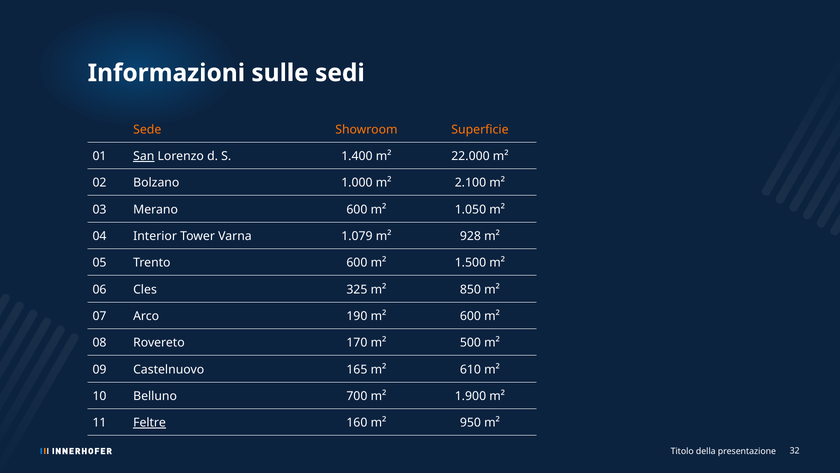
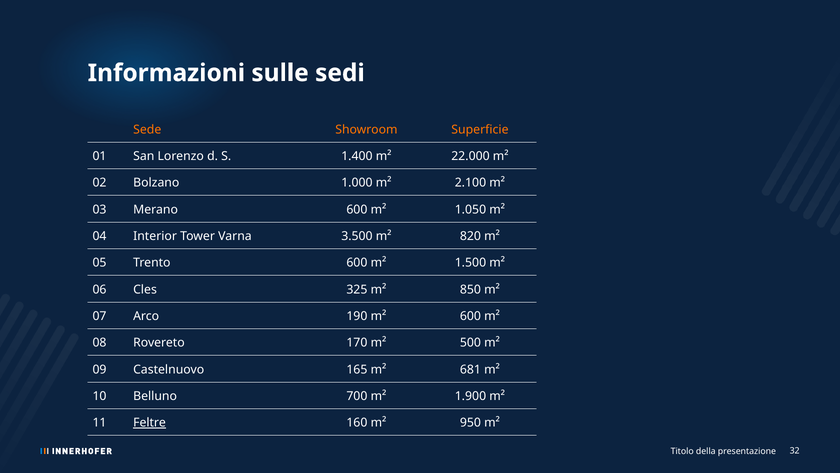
San underline: present -> none
1.079: 1.079 -> 3.500
928: 928 -> 820
610: 610 -> 681
